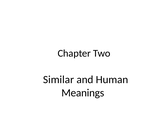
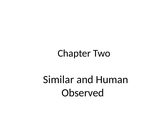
Meanings: Meanings -> Observed
